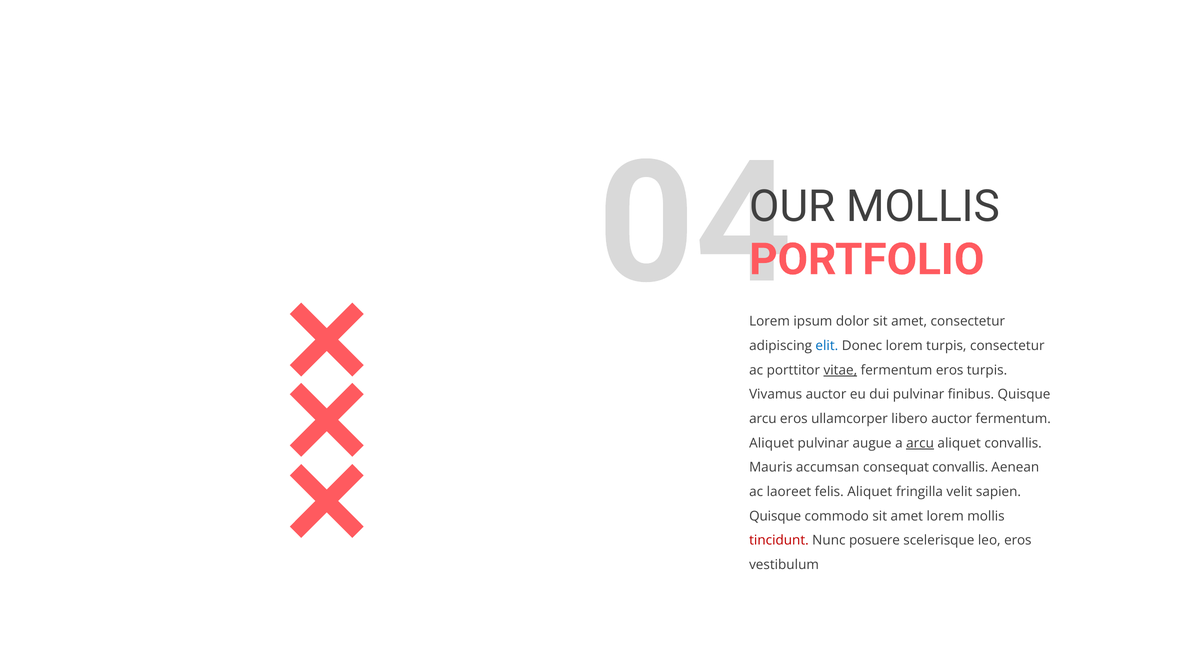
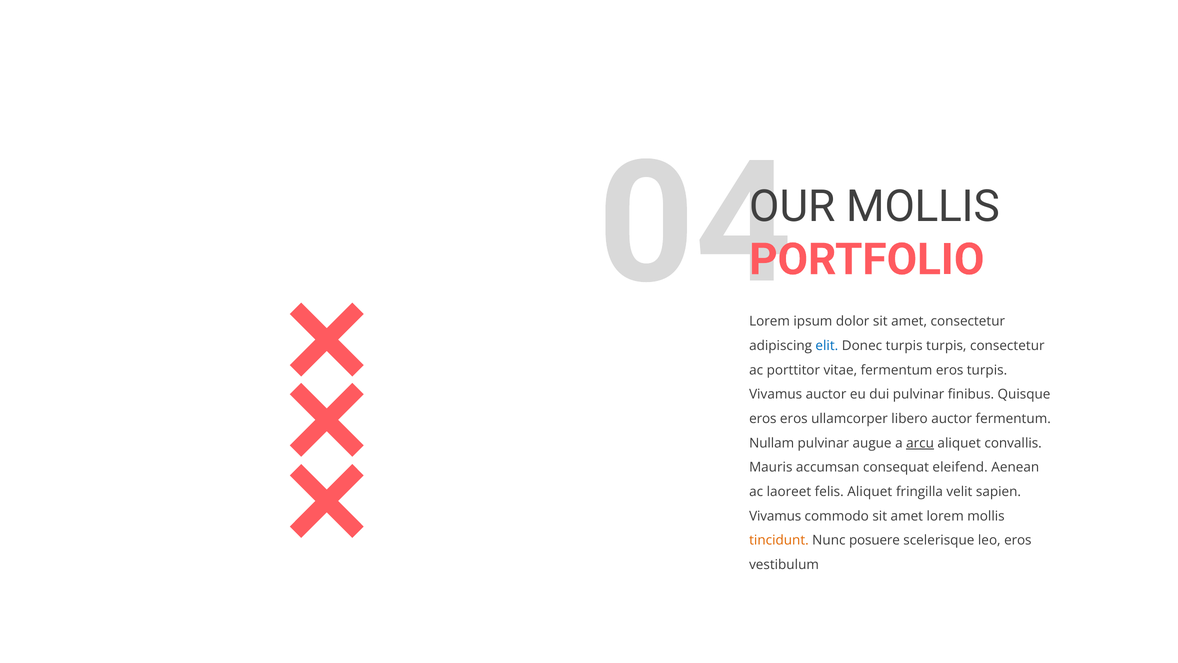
Donec lorem: lorem -> turpis
vitae underline: present -> none
arcu at (763, 419): arcu -> eros
Aliquet at (772, 443): Aliquet -> Nullam
consequat convallis: convallis -> eleifend
Quisque at (775, 516): Quisque -> Vivamus
tincidunt colour: red -> orange
